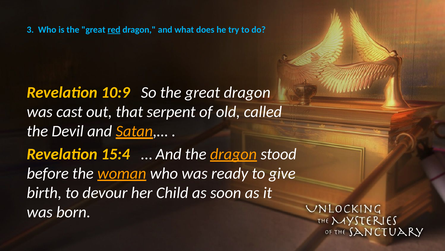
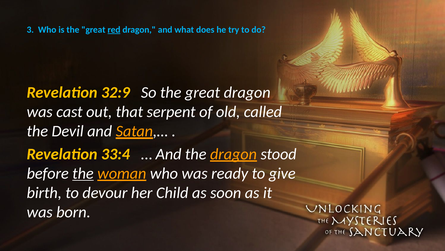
10:9: 10:9 -> 32:9
15:4: 15:4 -> 33:4
the at (83, 173) underline: none -> present
